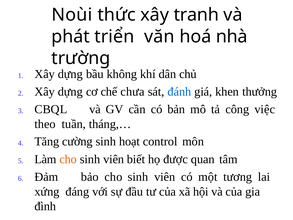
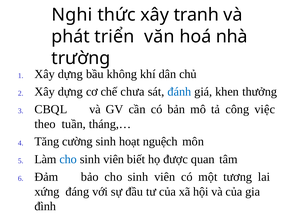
Noùi: Noùi -> Nghi
control: control -> nguệch
cho at (68, 159) colour: orange -> blue
